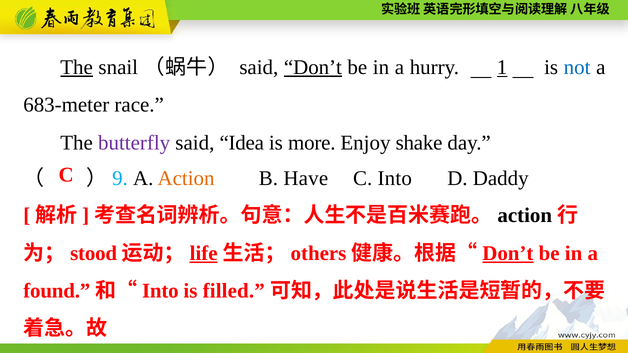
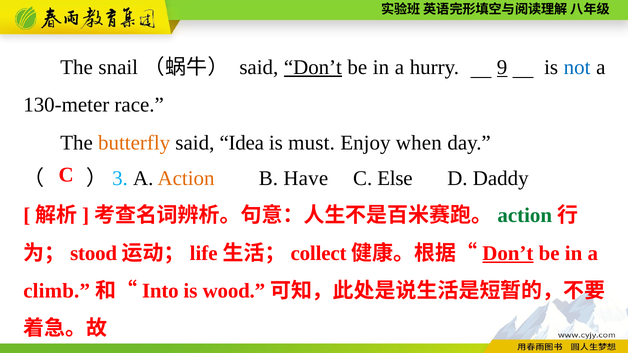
The at (77, 67) underline: present -> none
1: 1 -> 9
683-meter: 683-meter -> 130-meter
butterfly colour: purple -> orange
more: more -> must
shake: shake -> when
9: 9 -> 3
C Into: Into -> Else
action at (525, 216) colour: black -> green
life underline: present -> none
others: others -> collect
found: found -> climb
filled: filled -> wood
